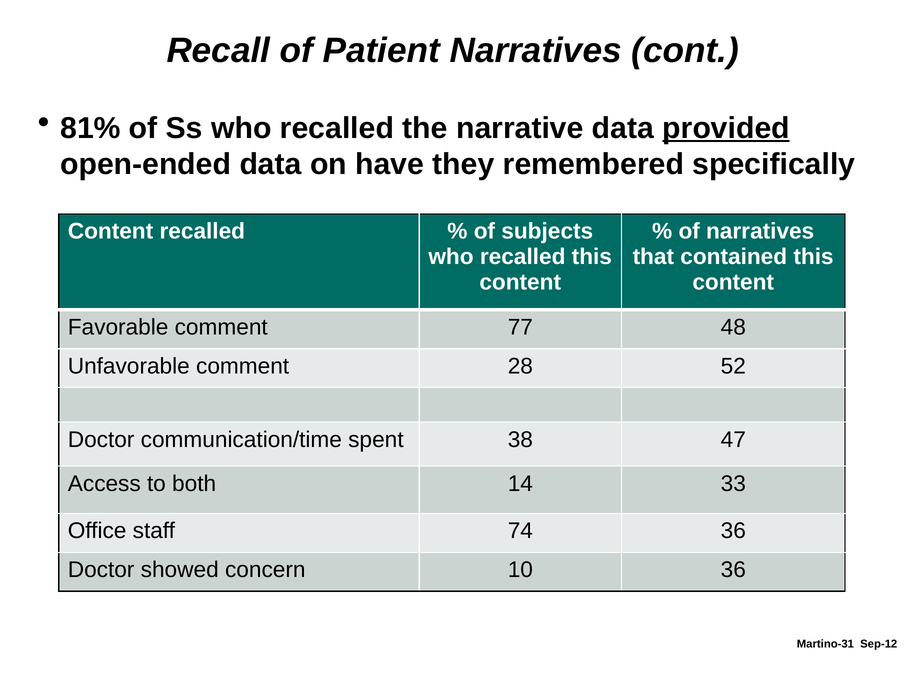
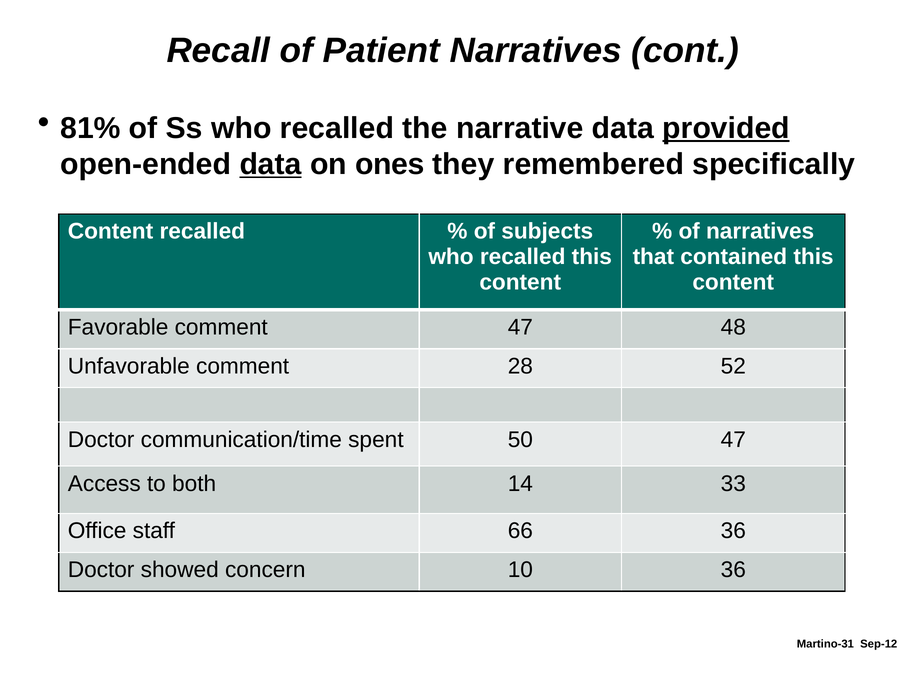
data at (271, 164) underline: none -> present
have: have -> ones
comment 77: 77 -> 47
38: 38 -> 50
74: 74 -> 66
